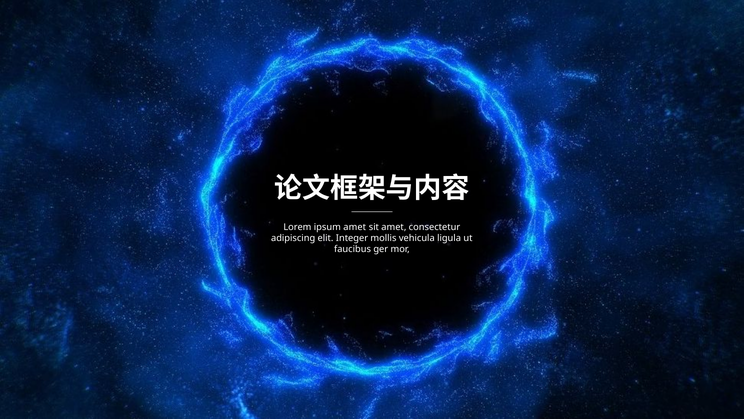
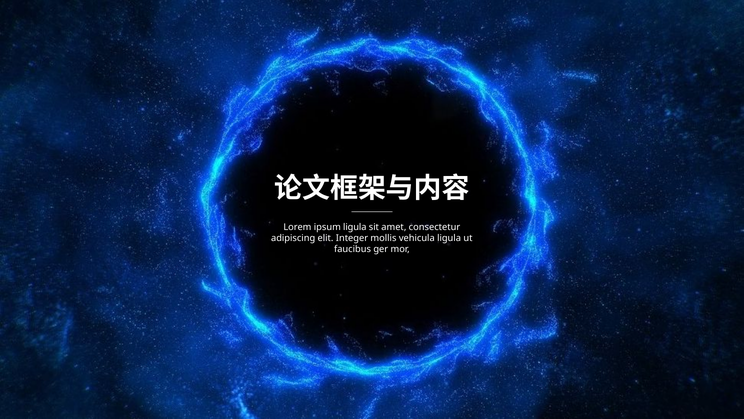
ipsum amet: amet -> ligula
